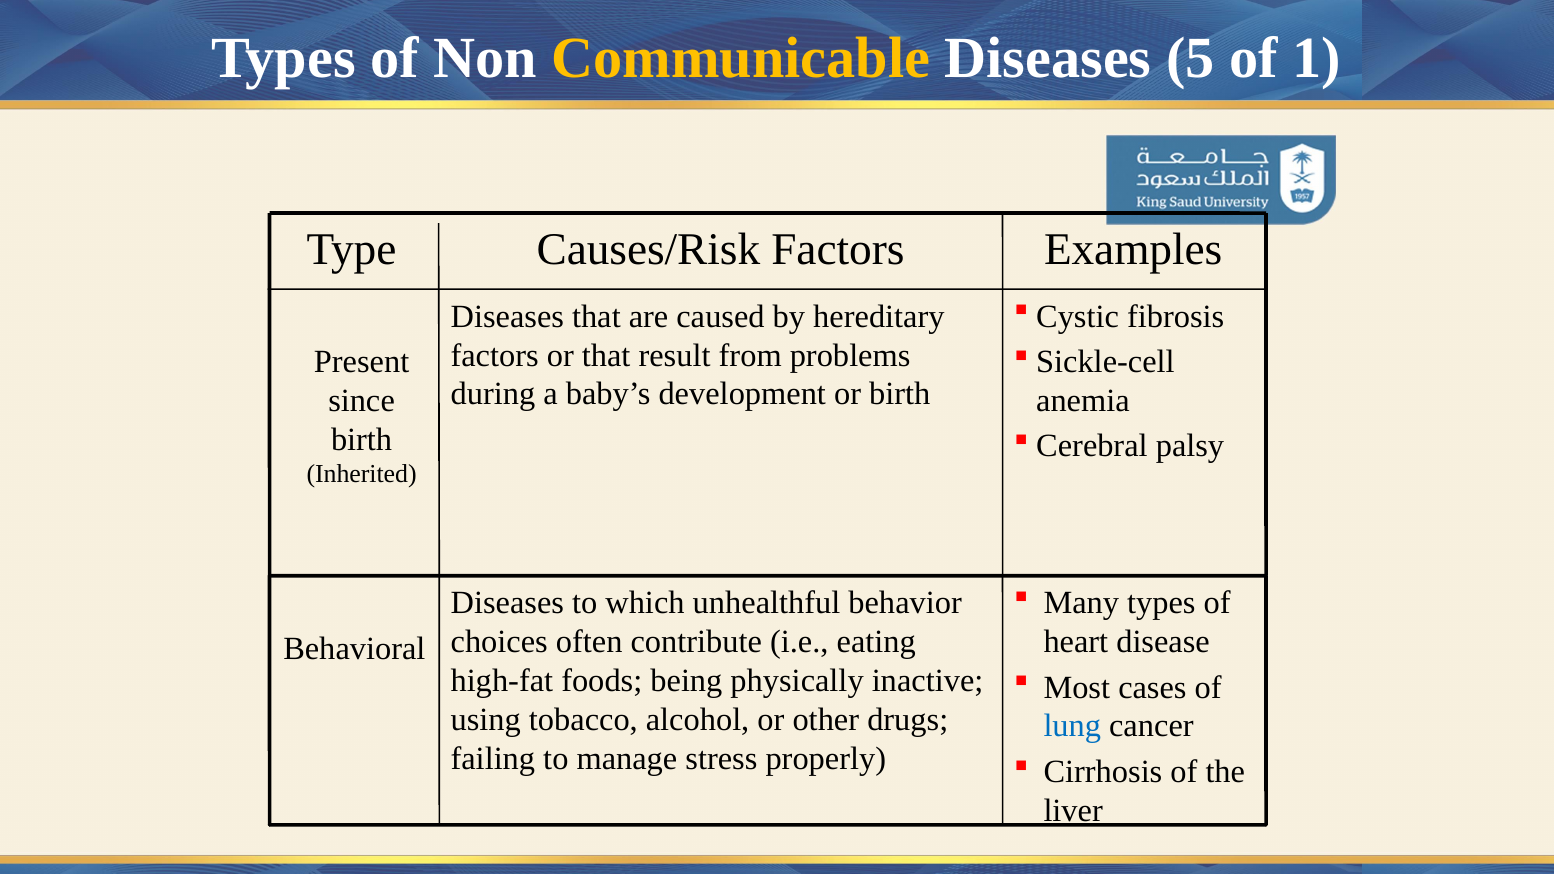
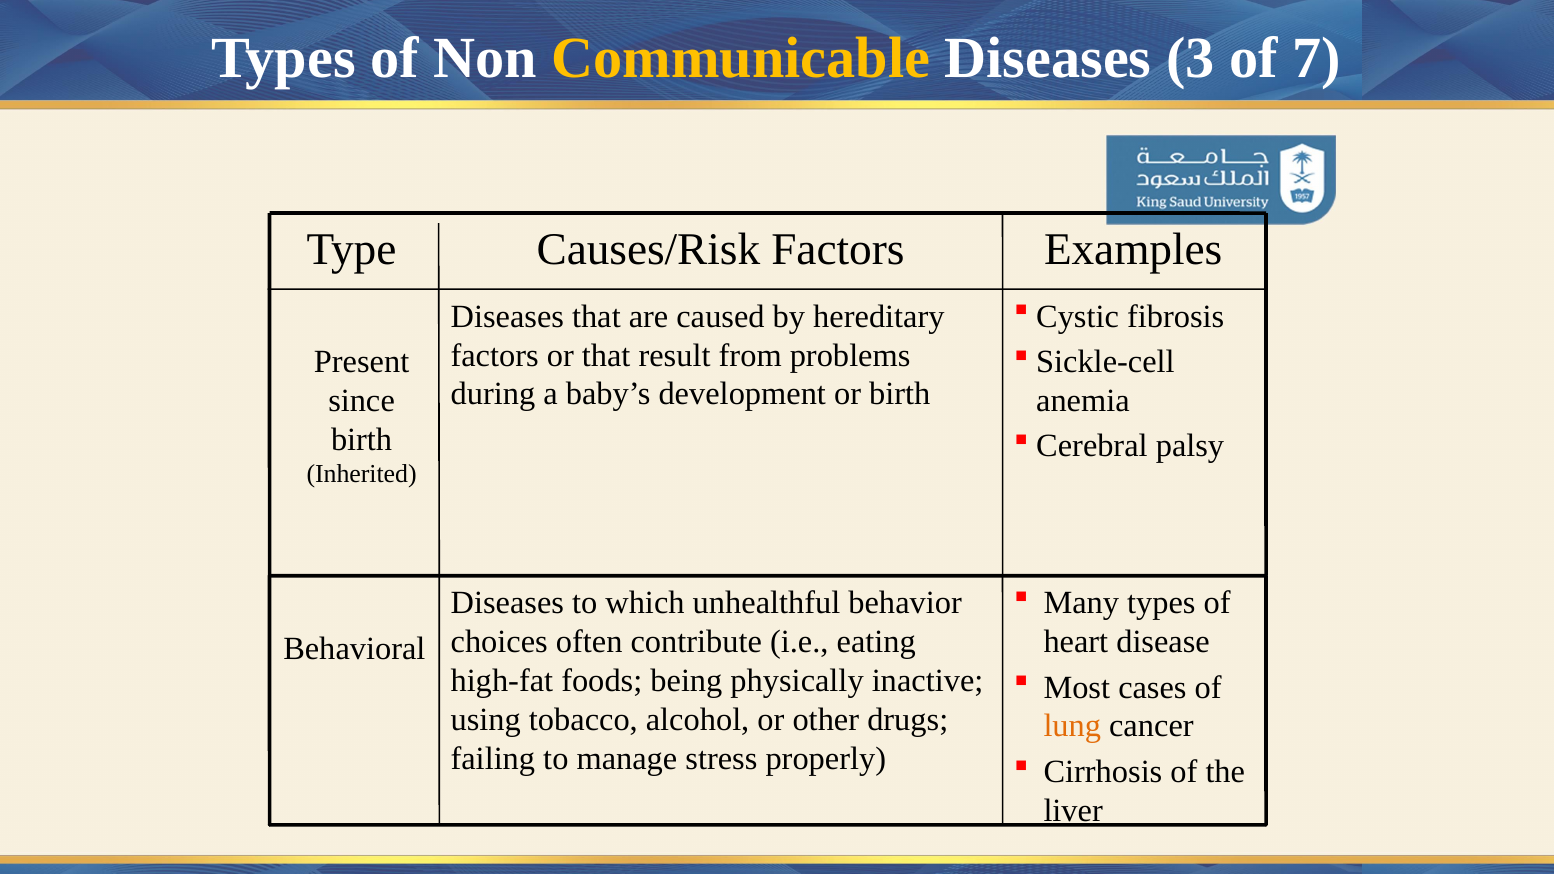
5: 5 -> 3
1: 1 -> 7
lung colour: blue -> orange
